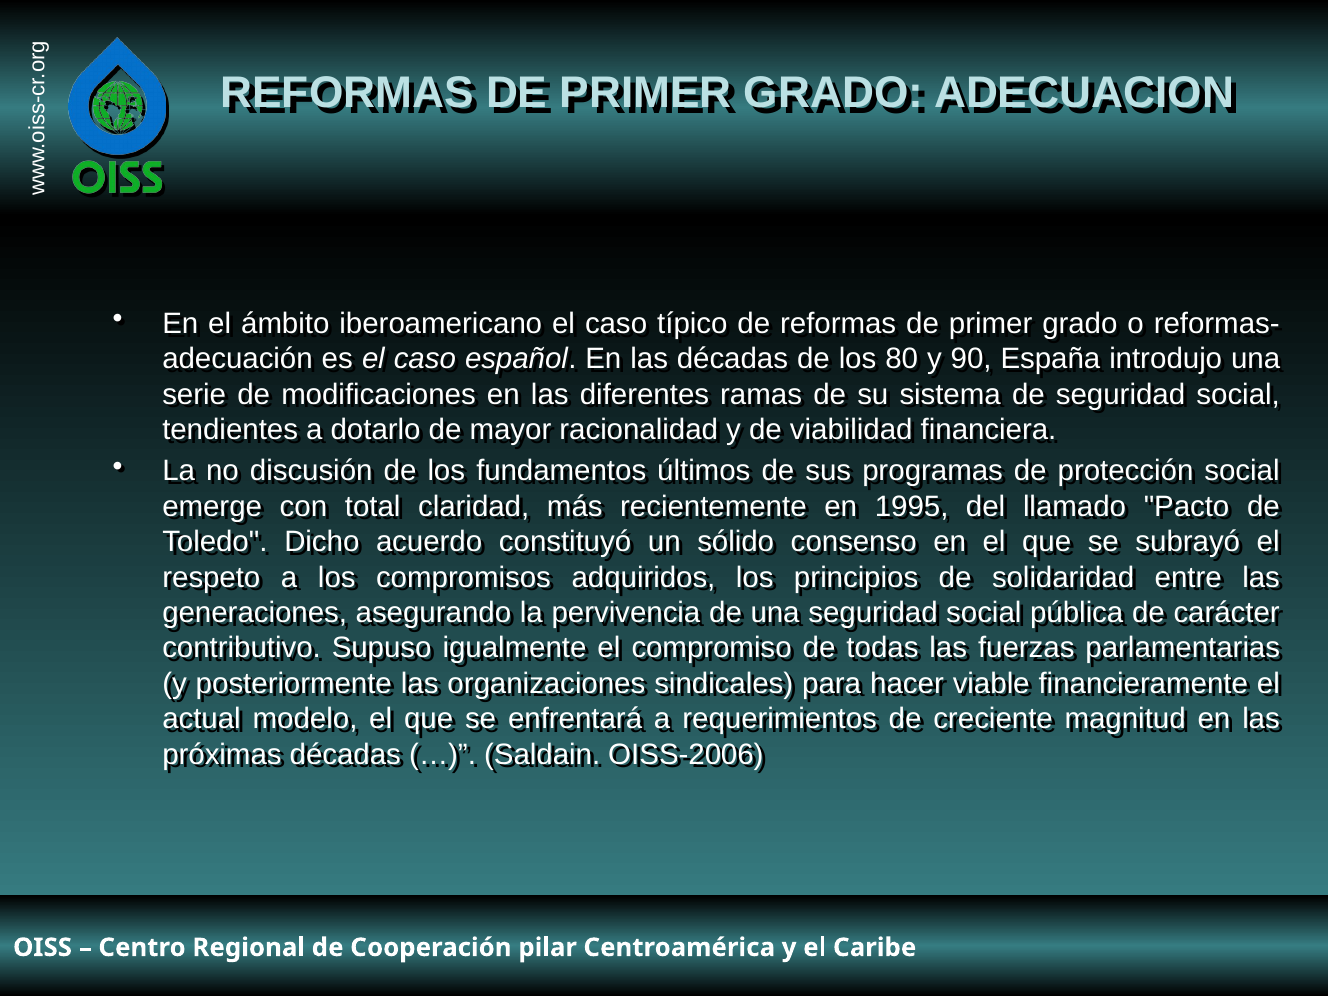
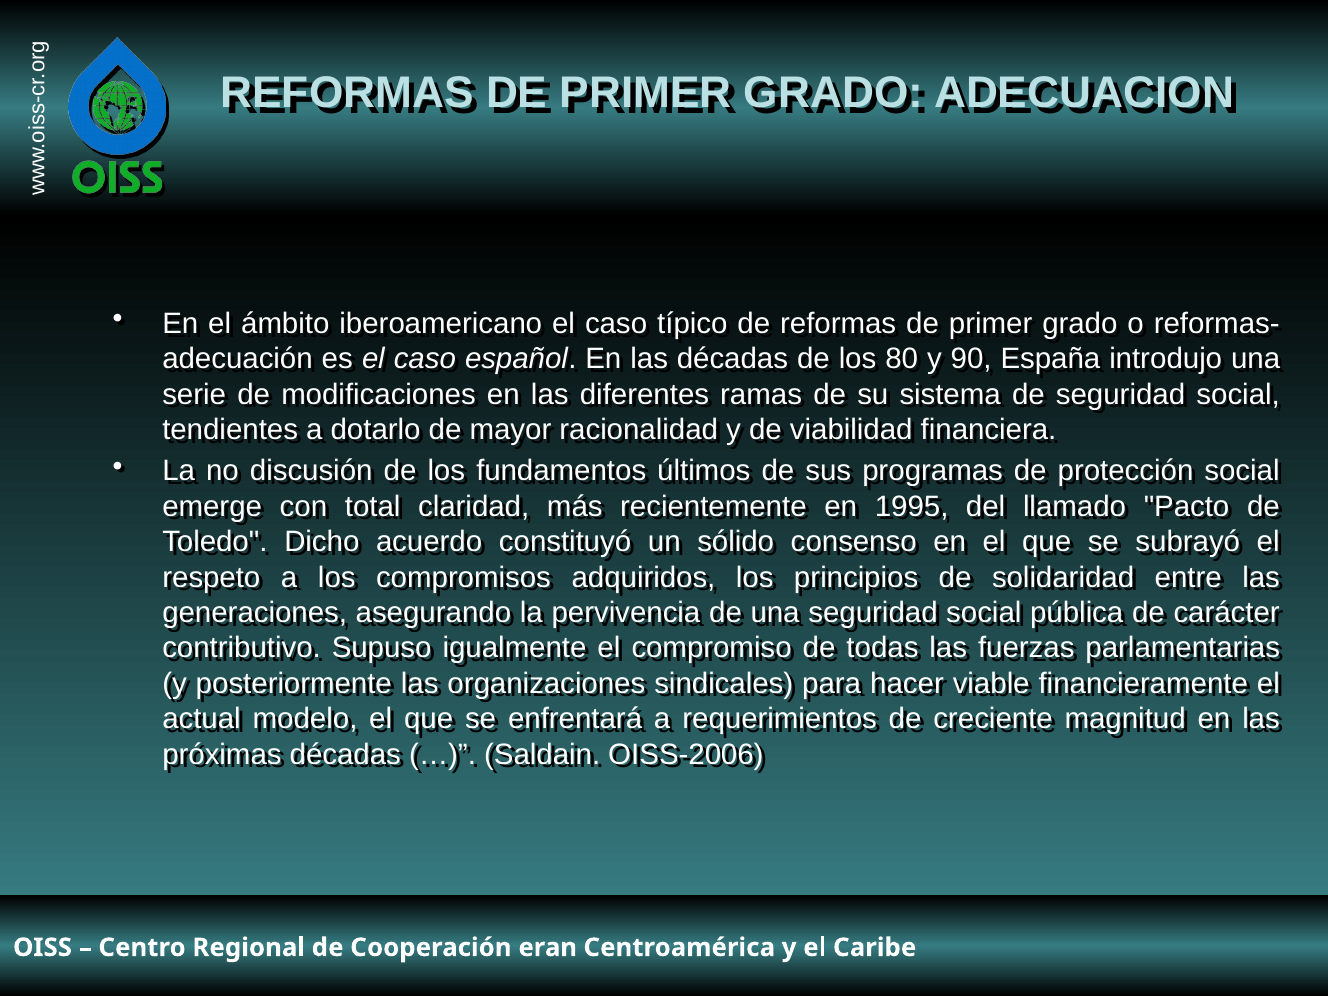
pilar: pilar -> eran
